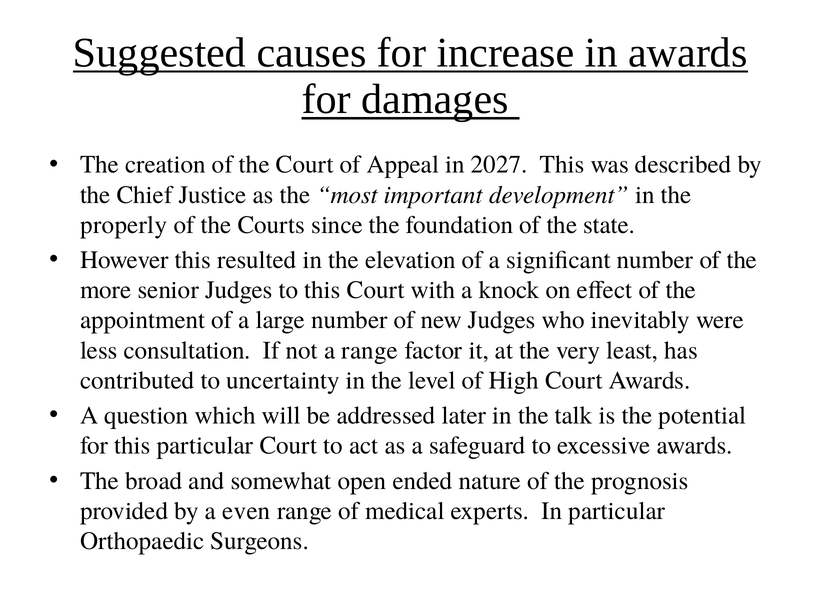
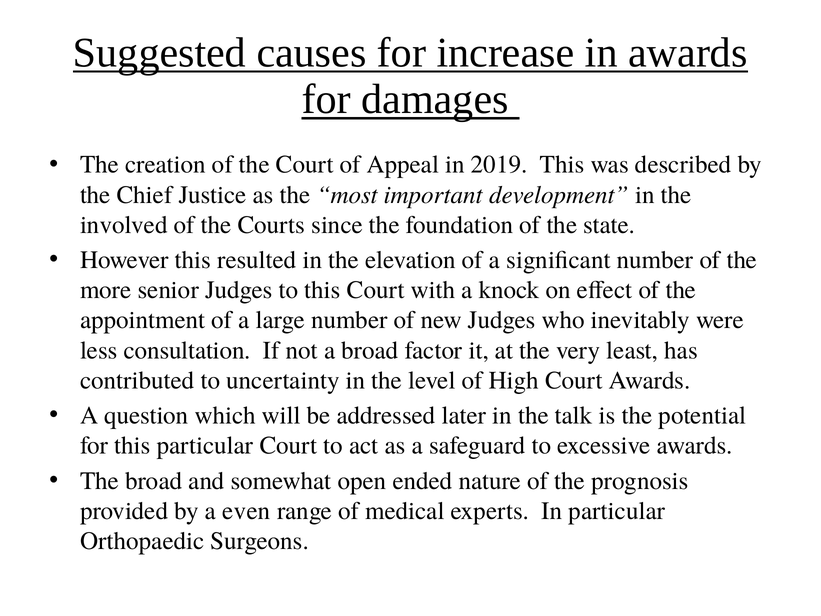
2027: 2027 -> 2019
properly: properly -> involved
a range: range -> broad
